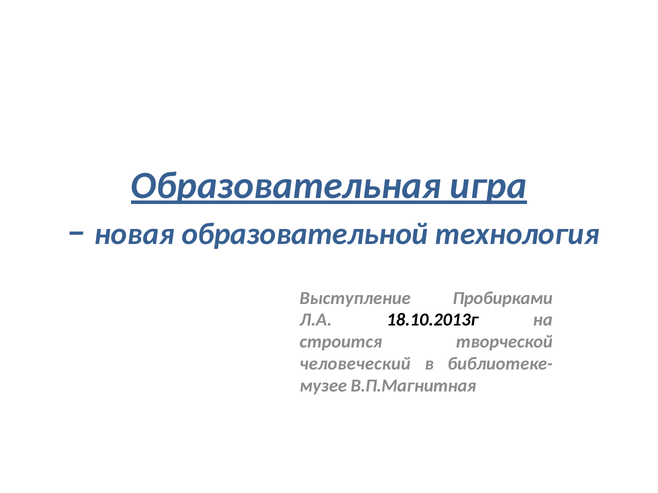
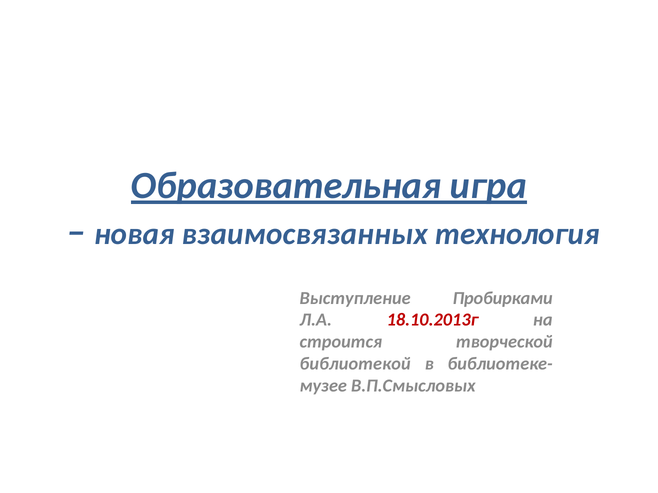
образовательной: образовательной -> взаимосвязанных
18.10.2013г colour: black -> red
человеческий: человеческий -> библиотекой
В.П.Магнитная: В.П.Магнитная -> В.П.Смысловых
